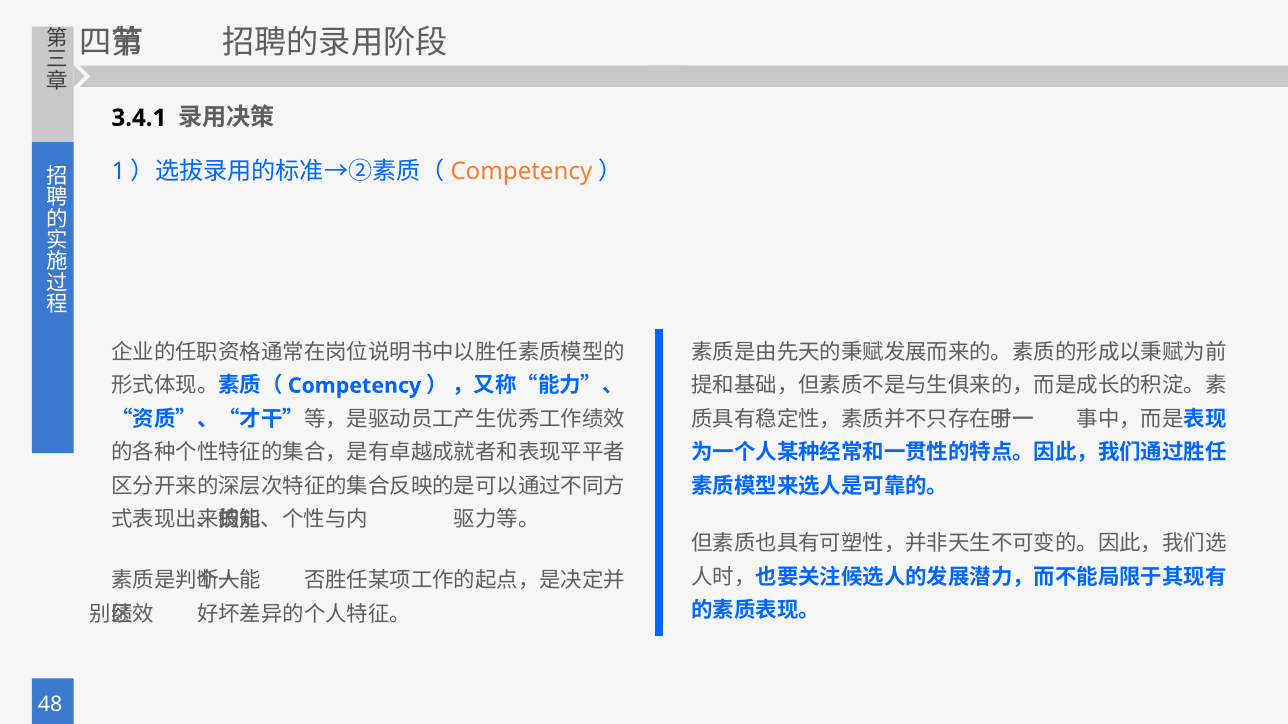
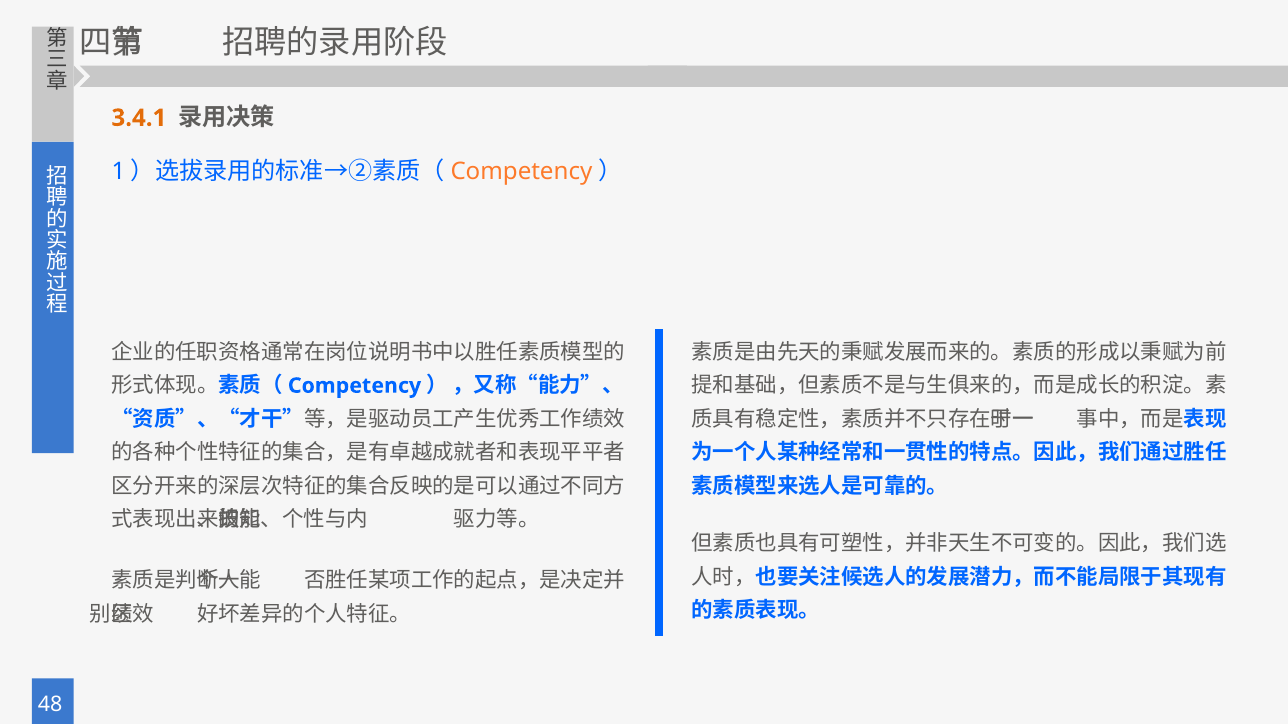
3.4.1 colour: black -> orange
